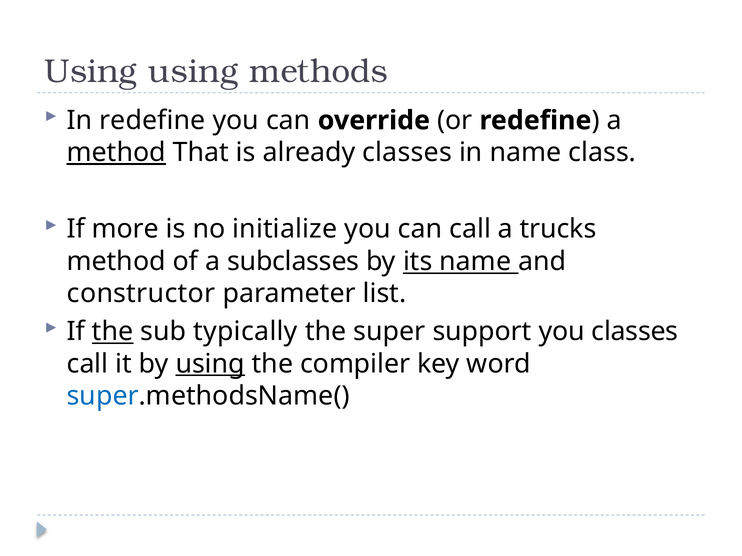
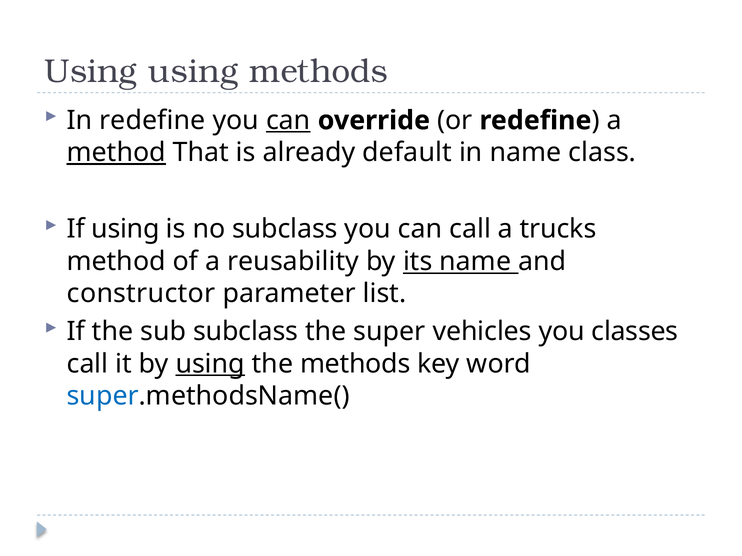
can at (288, 121) underline: none -> present
already classes: classes -> default
If more: more -> using
no initialize: initialize -> subclass
subclasses: subclasses -> reusability
the at (113, 332) underline: present -> none
sub typically: typically -> subclass
support: support -> vehicles
the compiler: compiler -> methods
